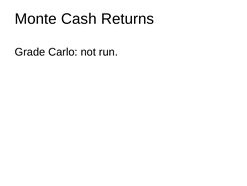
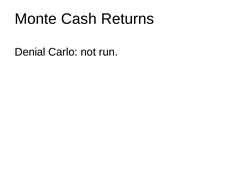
Grade: Grade -> Denial
